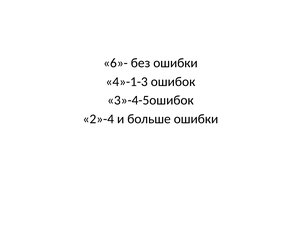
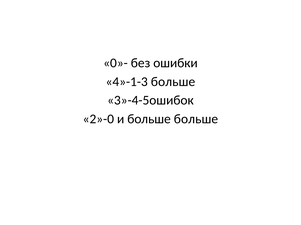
6»-: 6»- -> 0»-
4»-1-3 ошибок: ошибок -> больше
2»-4: 2»-4 -> 2»-0
больше ошибки: ошибки -> больше
